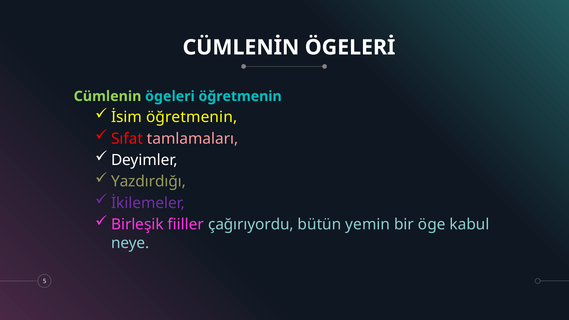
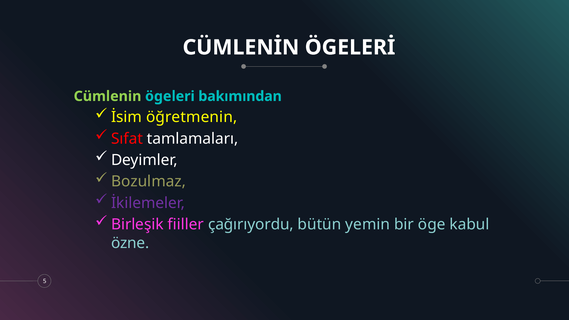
ögeleri öğretmenin: öğretmenin -> bakımından
tamlamaları colour: pink -> white
Yazdırdığı: Yazdırdığı -> Bozulmaz
neye: neye -> özne
